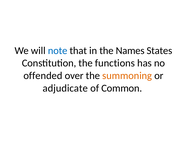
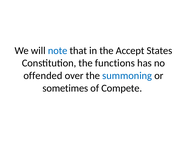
Names: Names -> Accept
summoning colour: orange -> blue
adjudicate: adjudicate -> sometimes
Common: Common -> Compete
